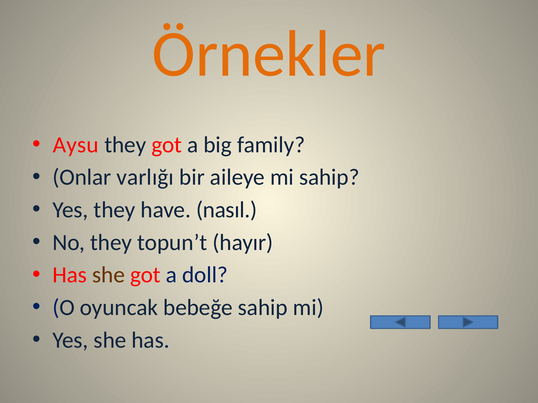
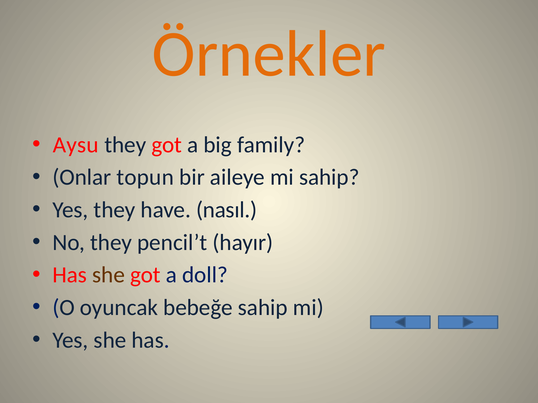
varlığı: varlığı -> topun
topun’t: topun’t -> pencil’t
